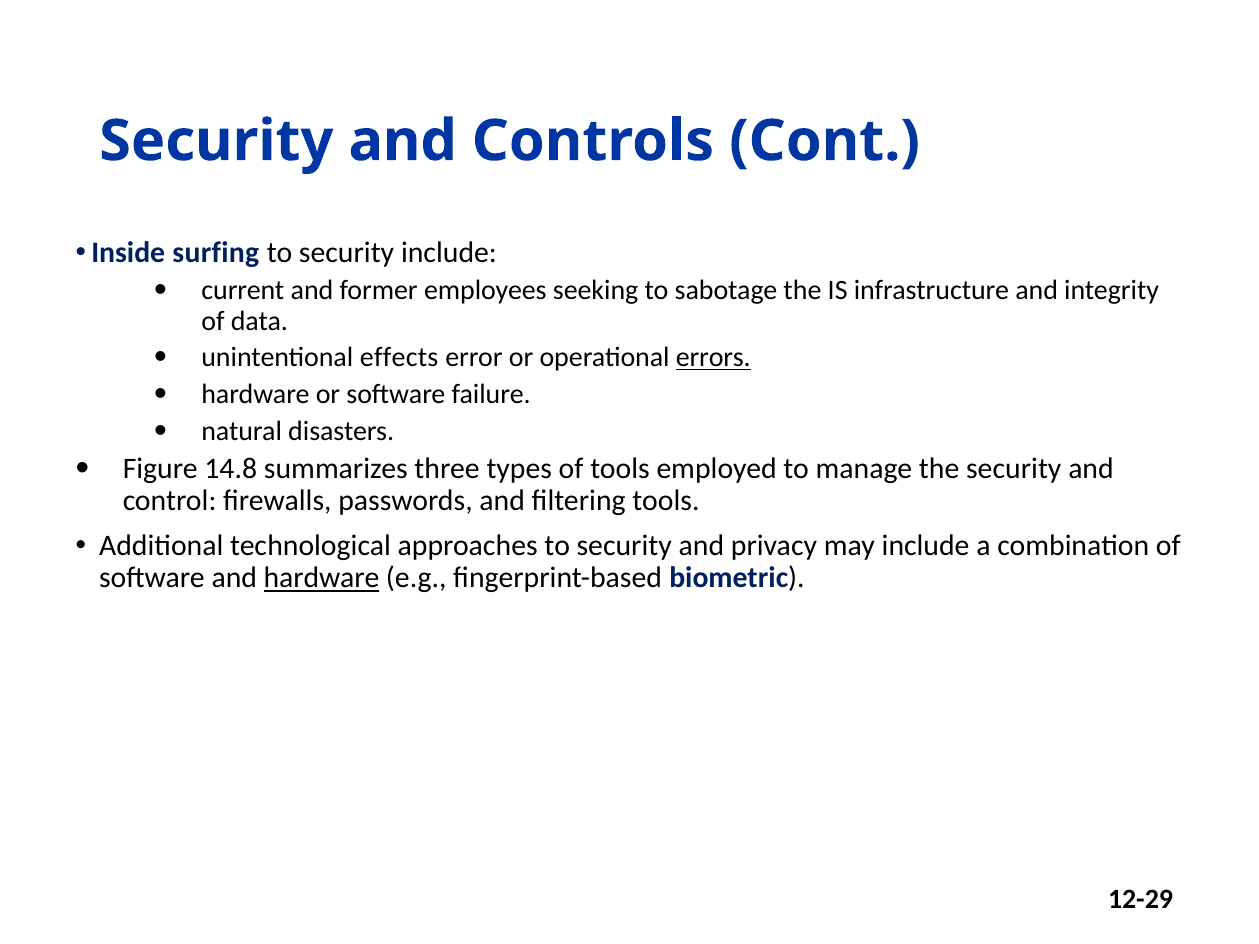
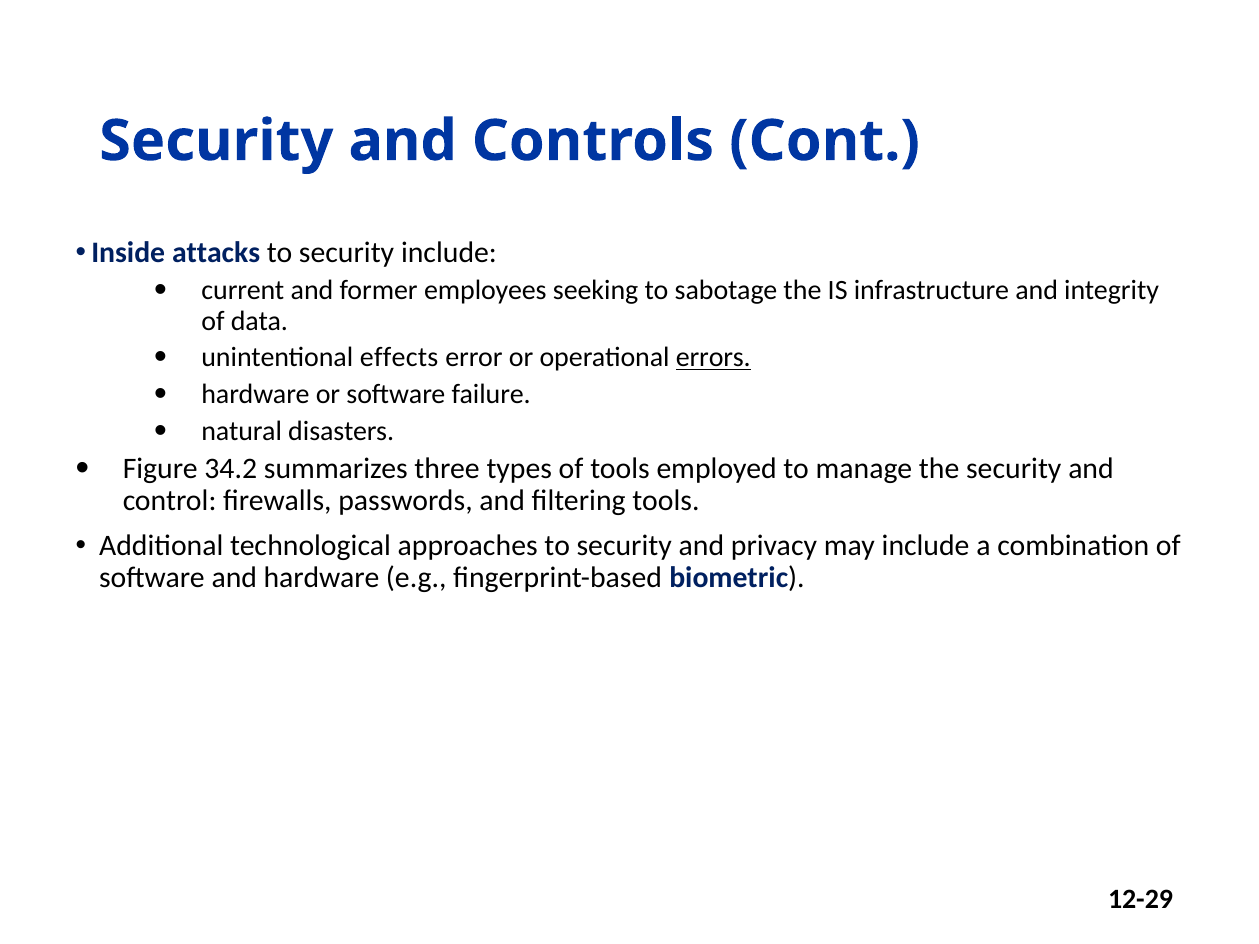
surfing: surfing -> attacks
14.8: 14.8 -> 34.2
hardware at (322, 578) underline: present -> none
